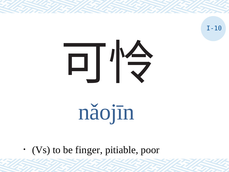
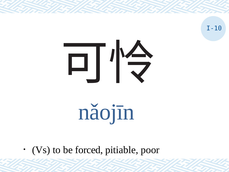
finger: finger -> forced
